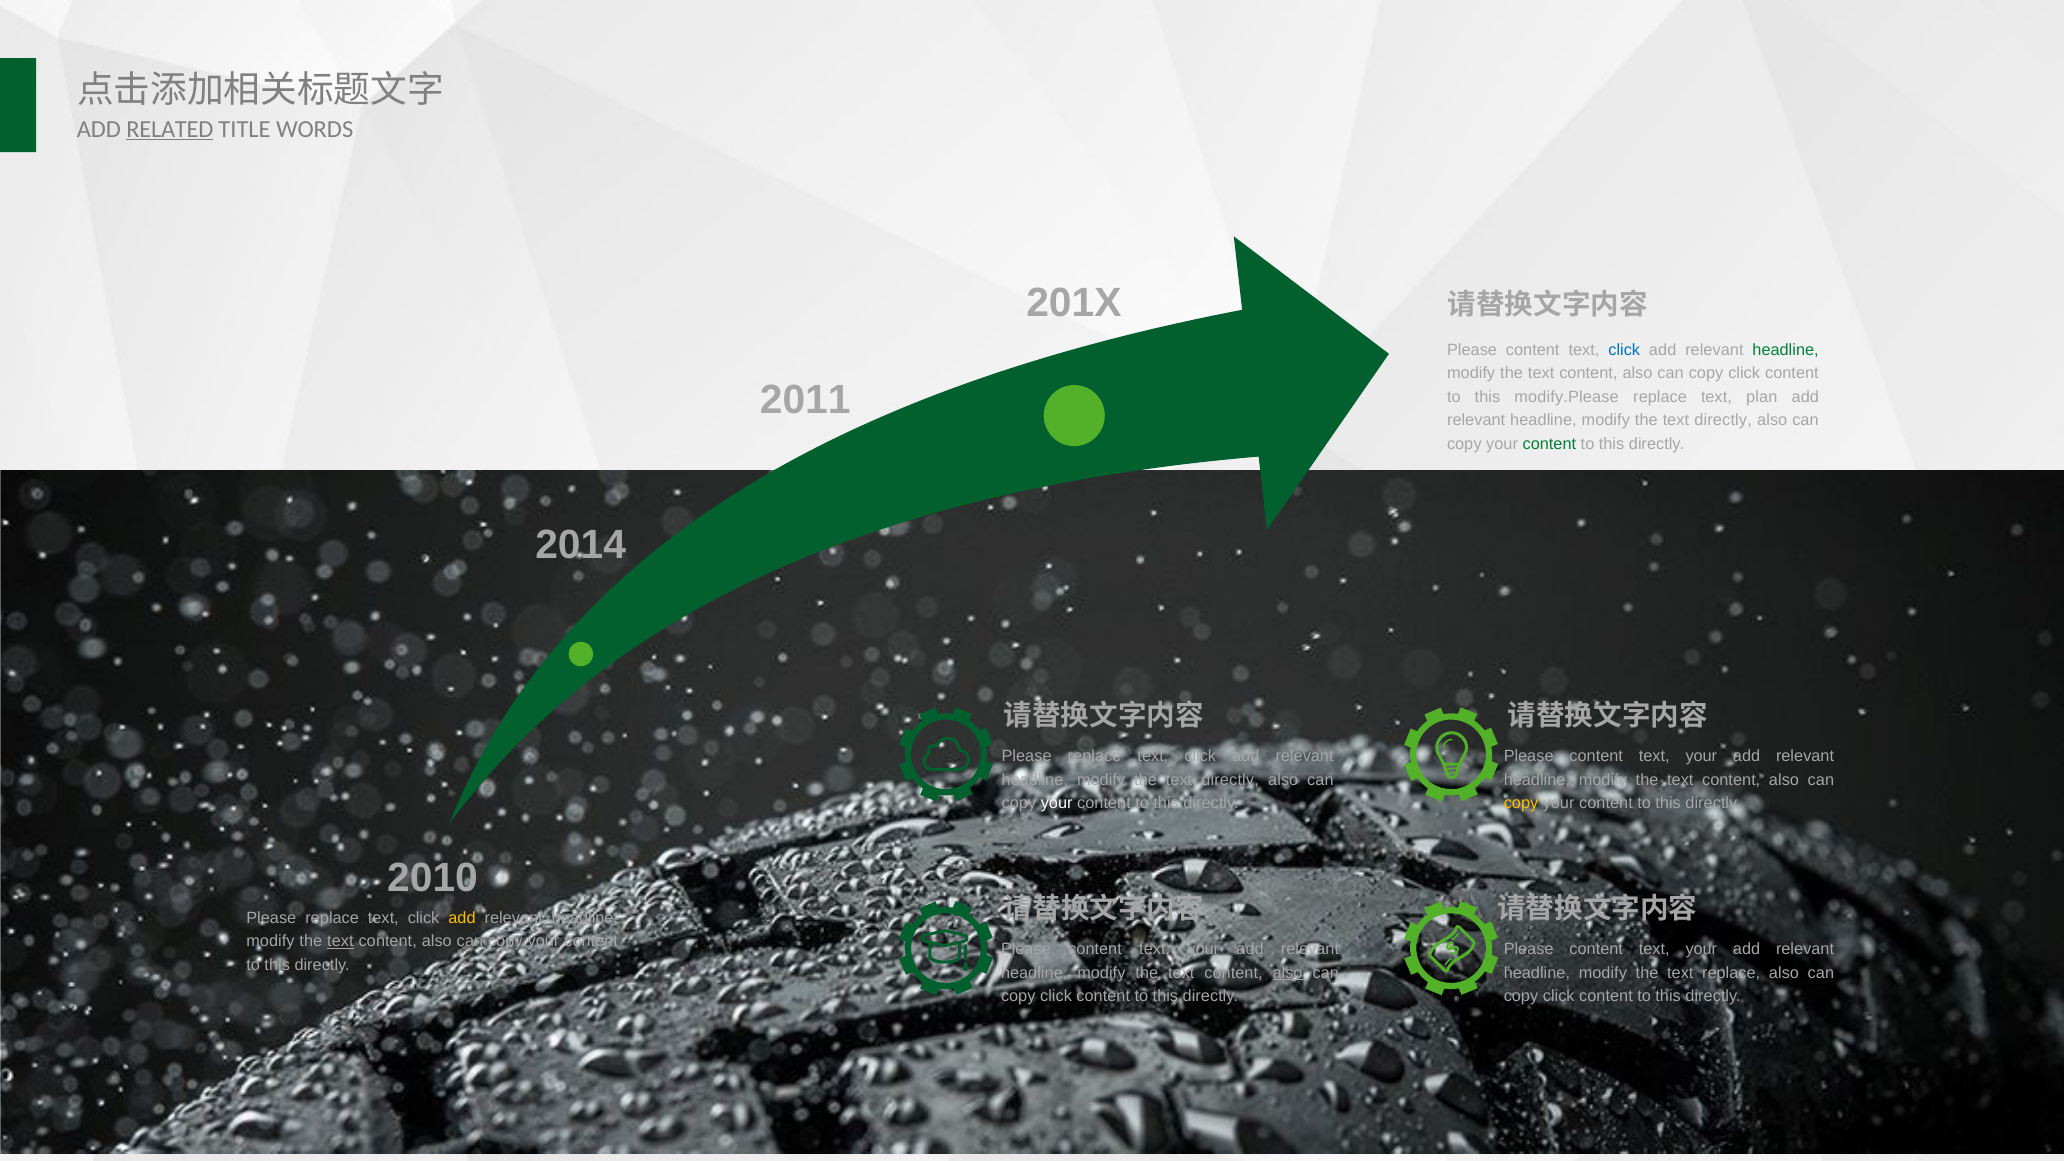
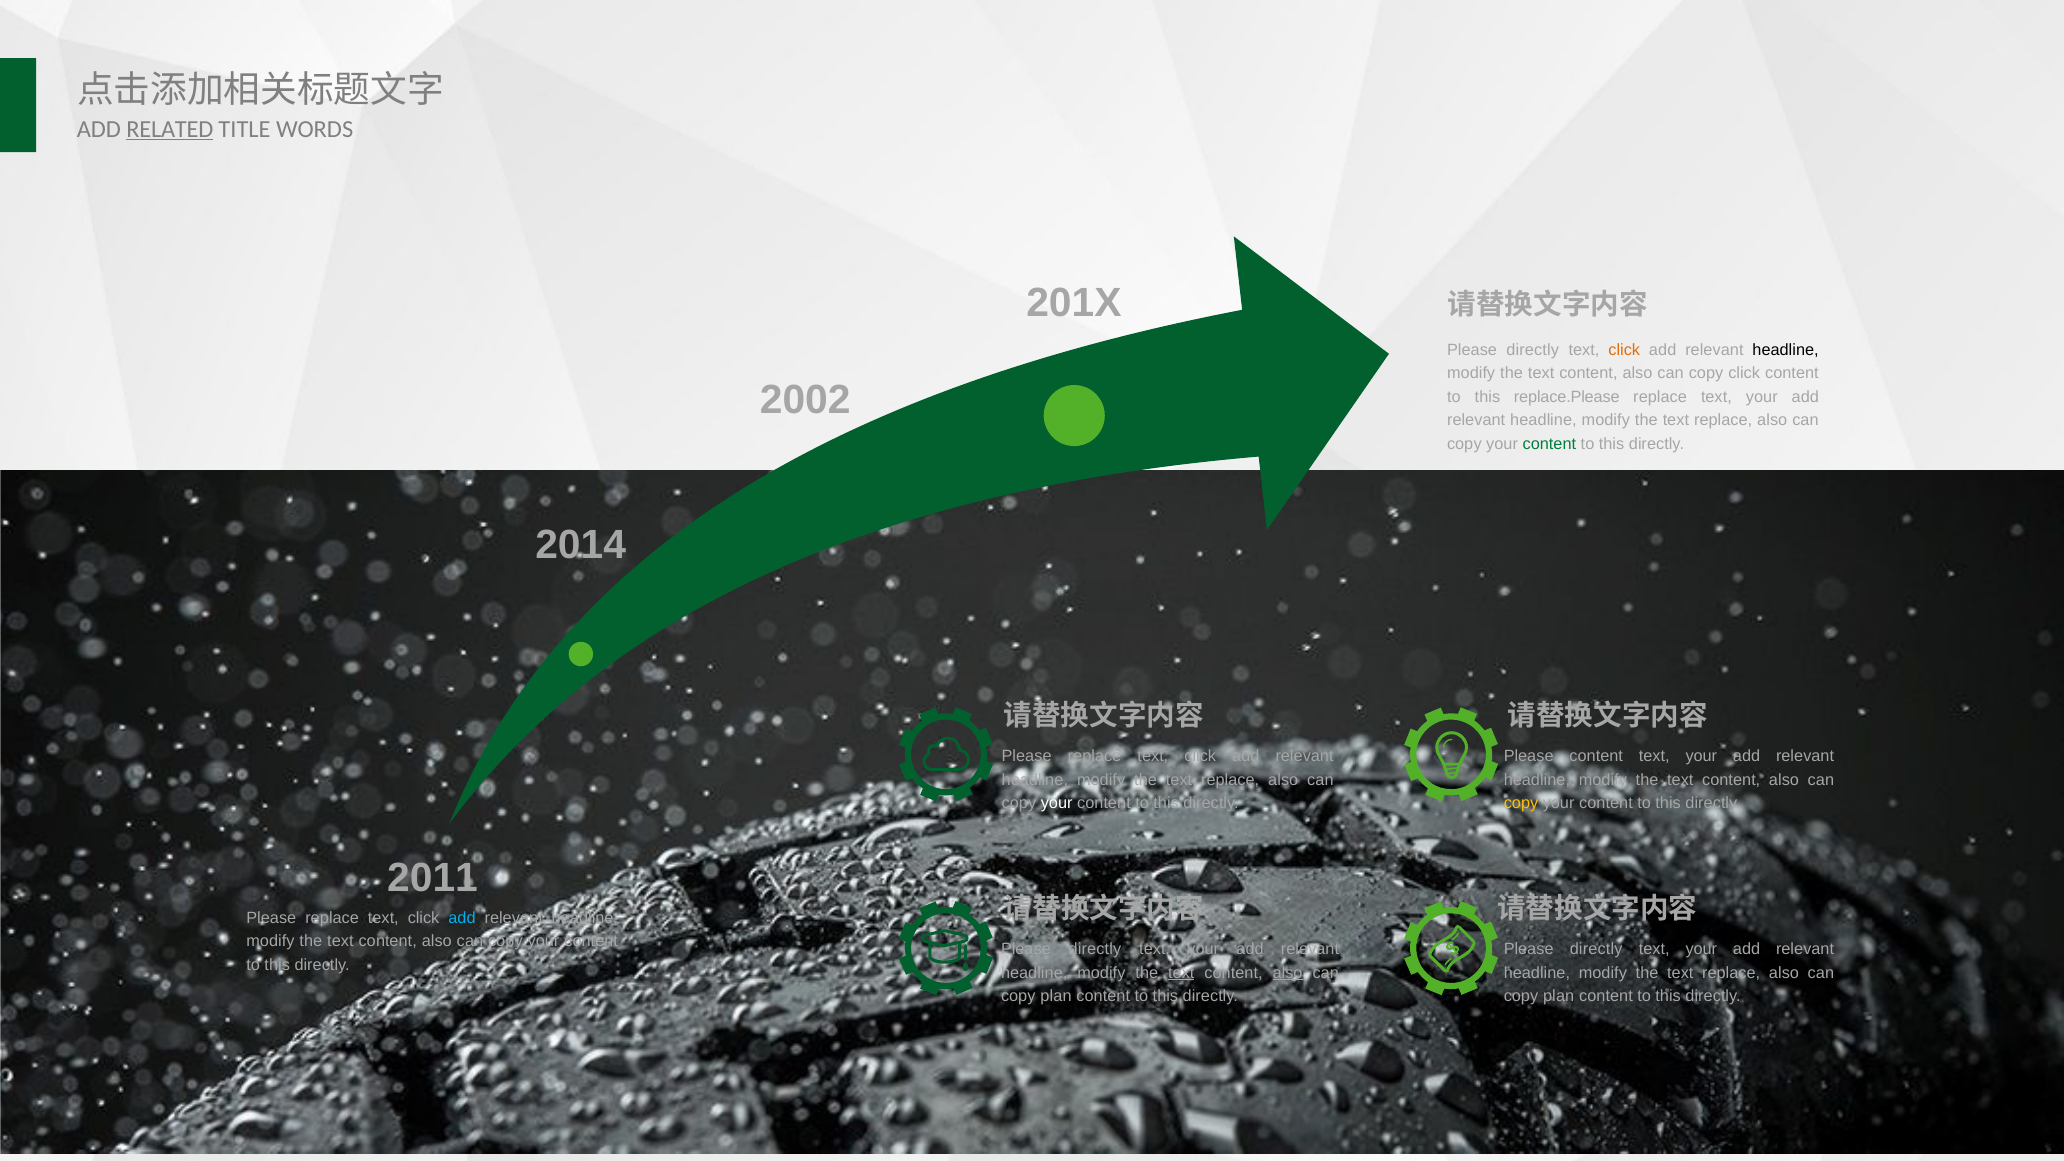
content at (1533, 350): content -> directly
click at (1624, 350) colour: blue -> orange
headline at (1786, 350) colour: green -> black
2011: 2011 -> 2002
modify.Please: modify.Please -> replace.Please
replace text plan: plan -> your
directly at (1723, 420): directly -> replace
directly at (1230, 780): directly -> replace
2010: 2010 -> 2011
add at (462, 918) colour: yellow -> light blue
text at (340, 942) underline: present -> none
content at (1095, 949): content -> directly
content at (1596, 949): content -> directly
text at (1181, 973) underline: none -> present
click at (1056, 996): click -> plan
click at (1559, 996): click -> plan
